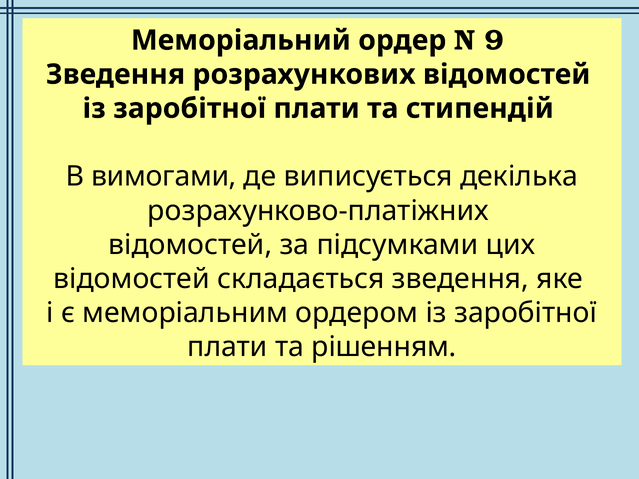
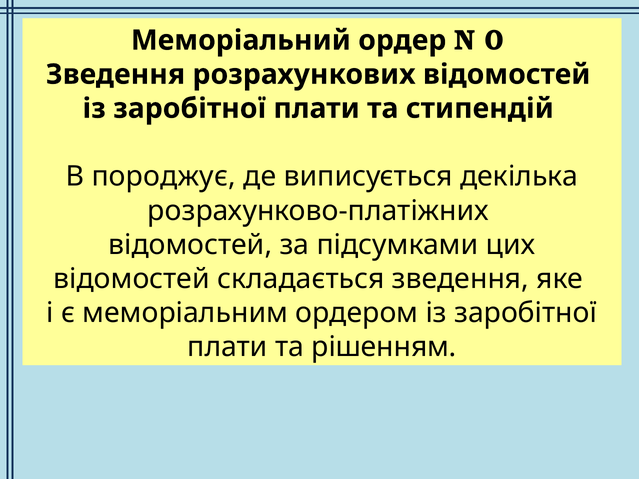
9: 9 -> 0
вимогами: вимогами -> породжує
